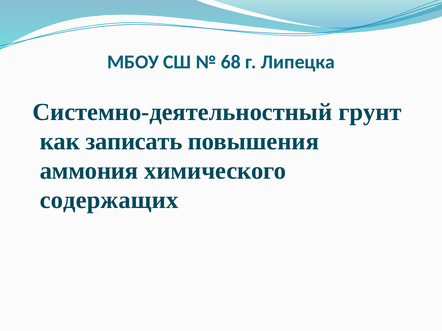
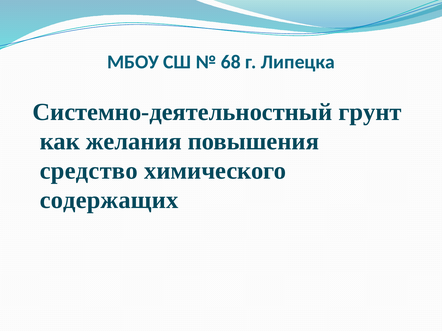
записать: записать -> желания
аммония: аммония -> средство
